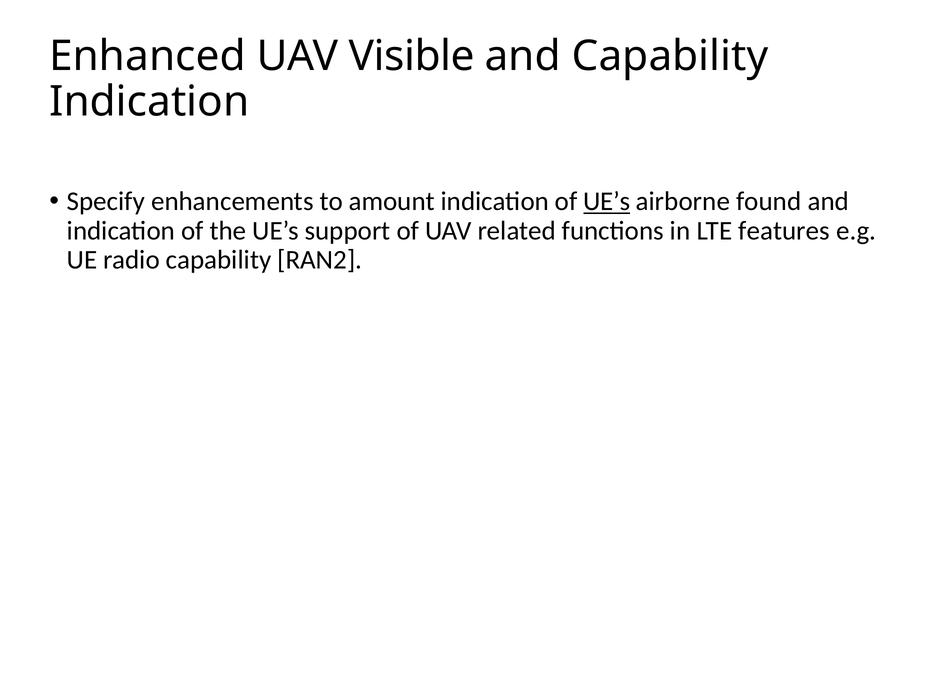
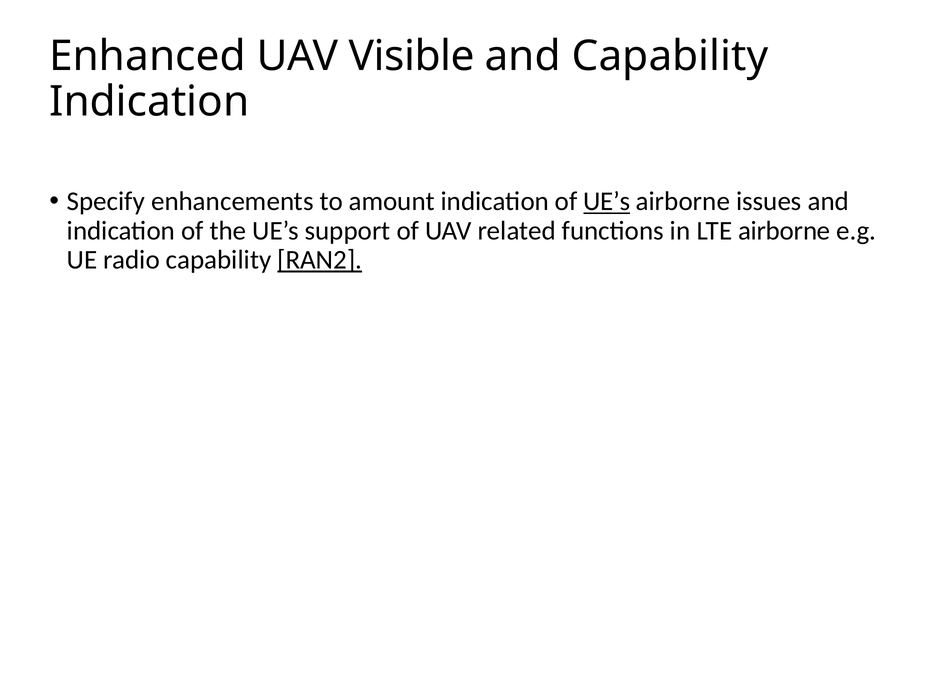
found: found -> issues
LTE features: features -> airborne
RAN2 underline: none -> present
